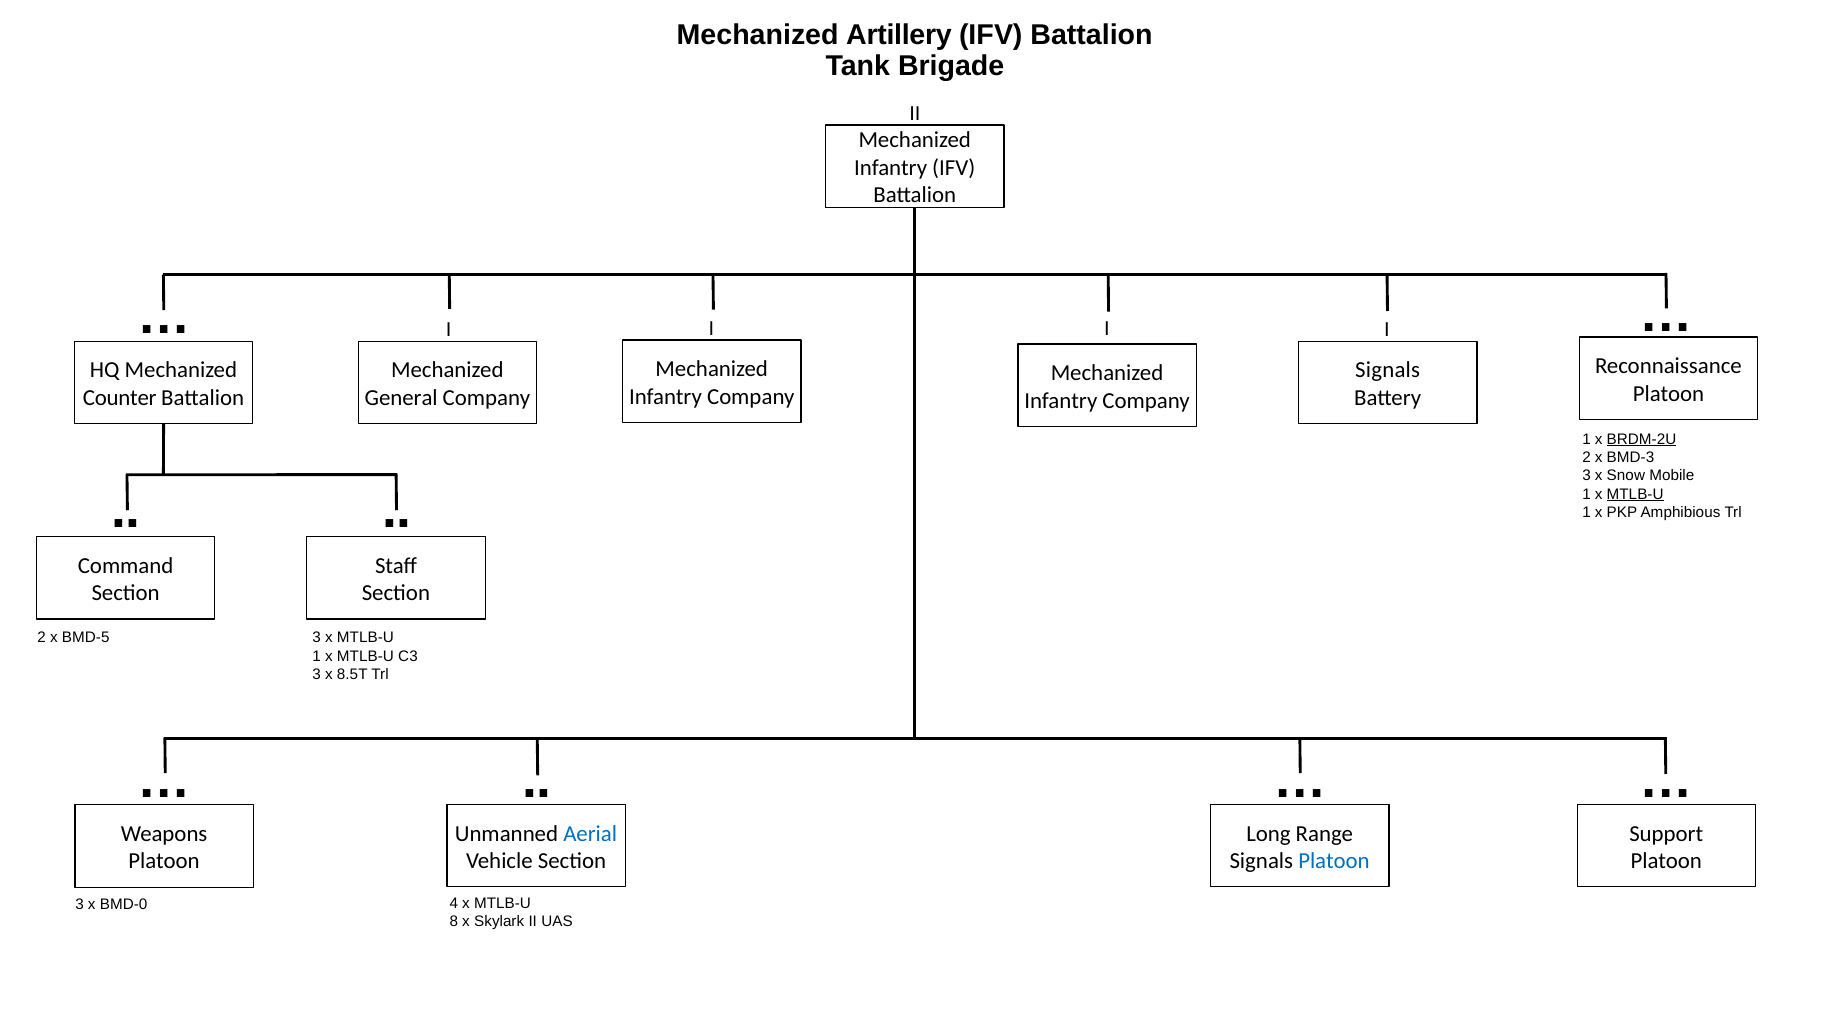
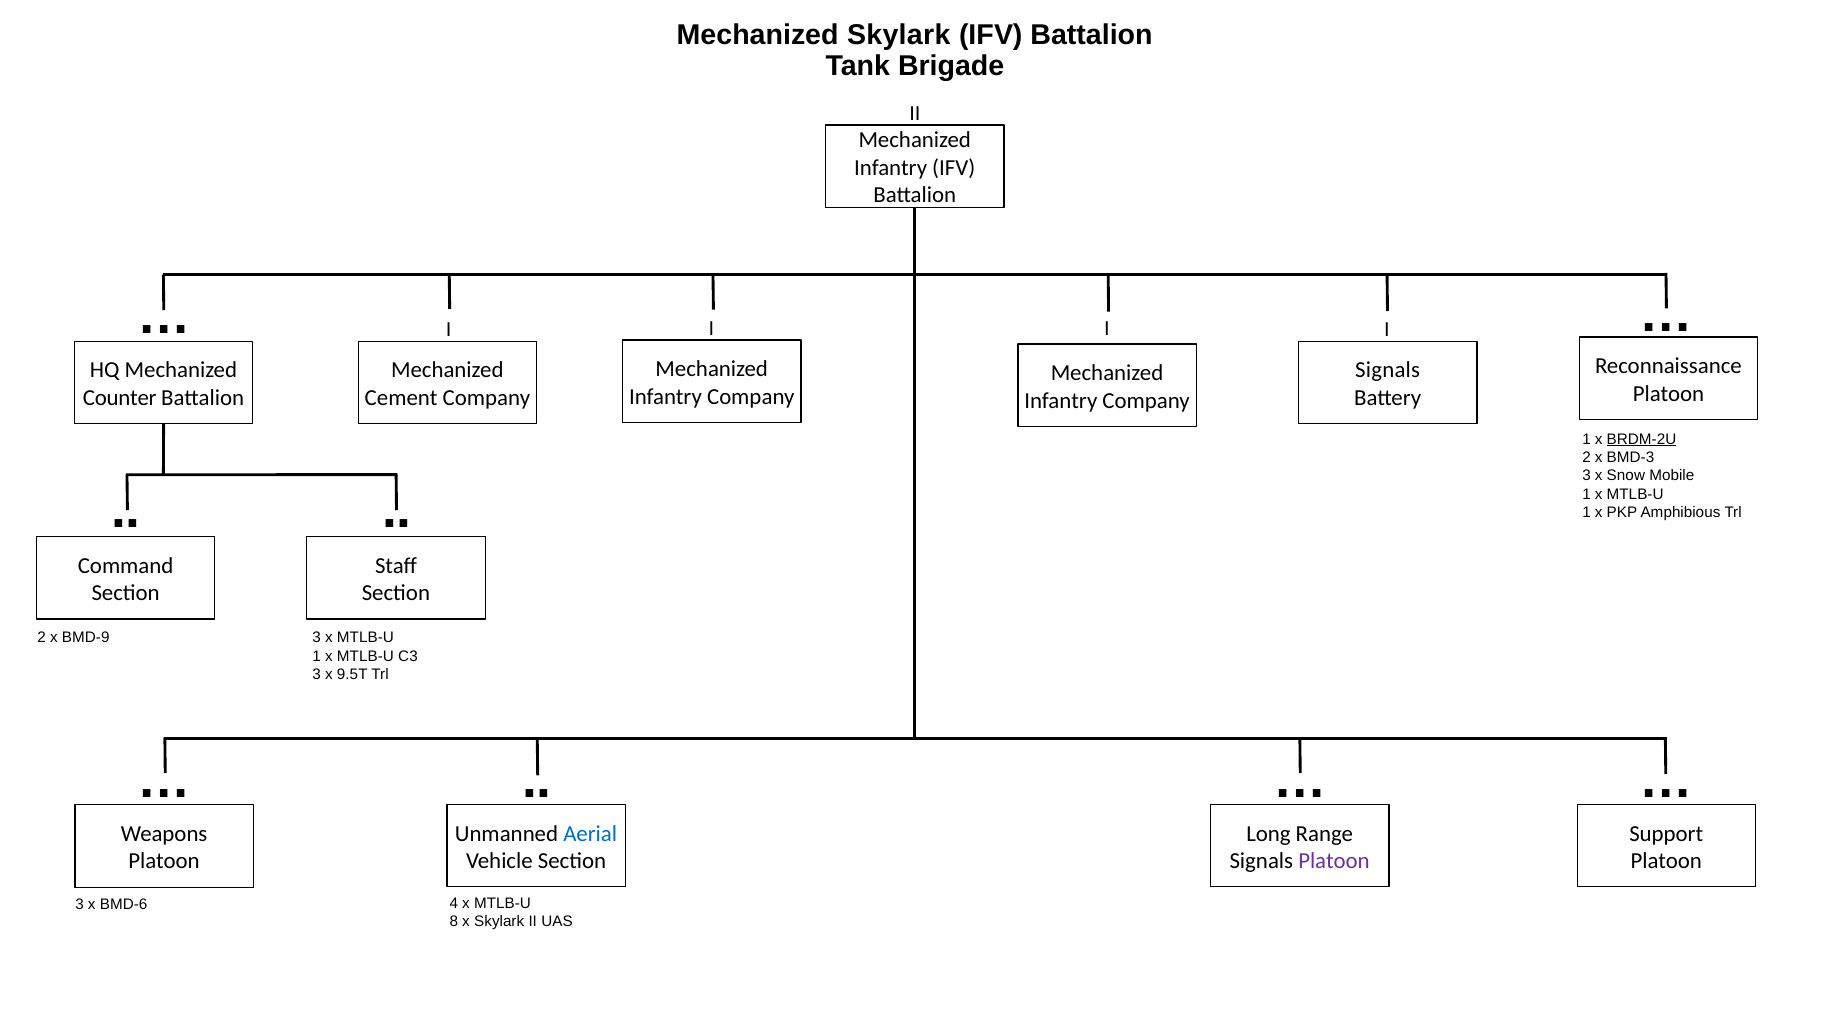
Mechanized Artillery: Artillery -> Skylark
General: General -> Cement
MTLB-U at (1635, 494) underline: present -> none
BMD-5: BMD-5 -> BMD-9
8.5T: 8.5T -> 9.5T
Platoon at (1334, 860) colour: blue -> purple
BMD-0: BMD-0 -> BMD-6
